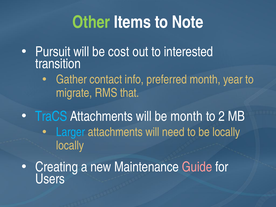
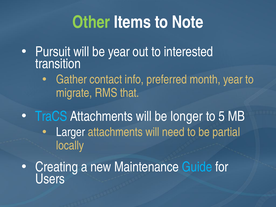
be cost: cost -> year
be month: month -> longer
2: 2 -> 5
Larger colour: light blue -> white
be locally: locally -> partial
Guide colour: pink -> light blue
